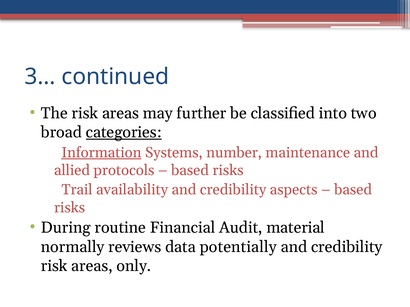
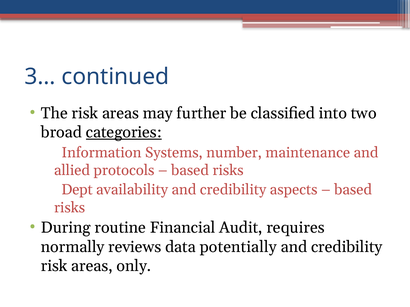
Information underline: present -> none
Trail: Trail -> Dept
material: material -> requires
